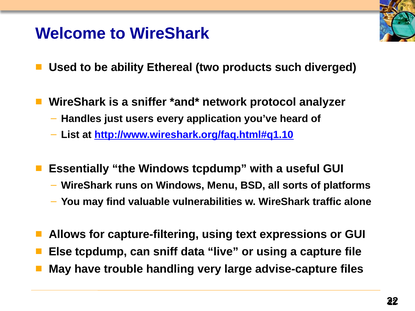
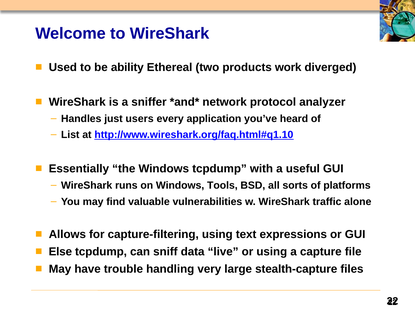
such: such -> work
Menu: Menu -> Tools
advise-capture: advise-capture -> stealth-capture
